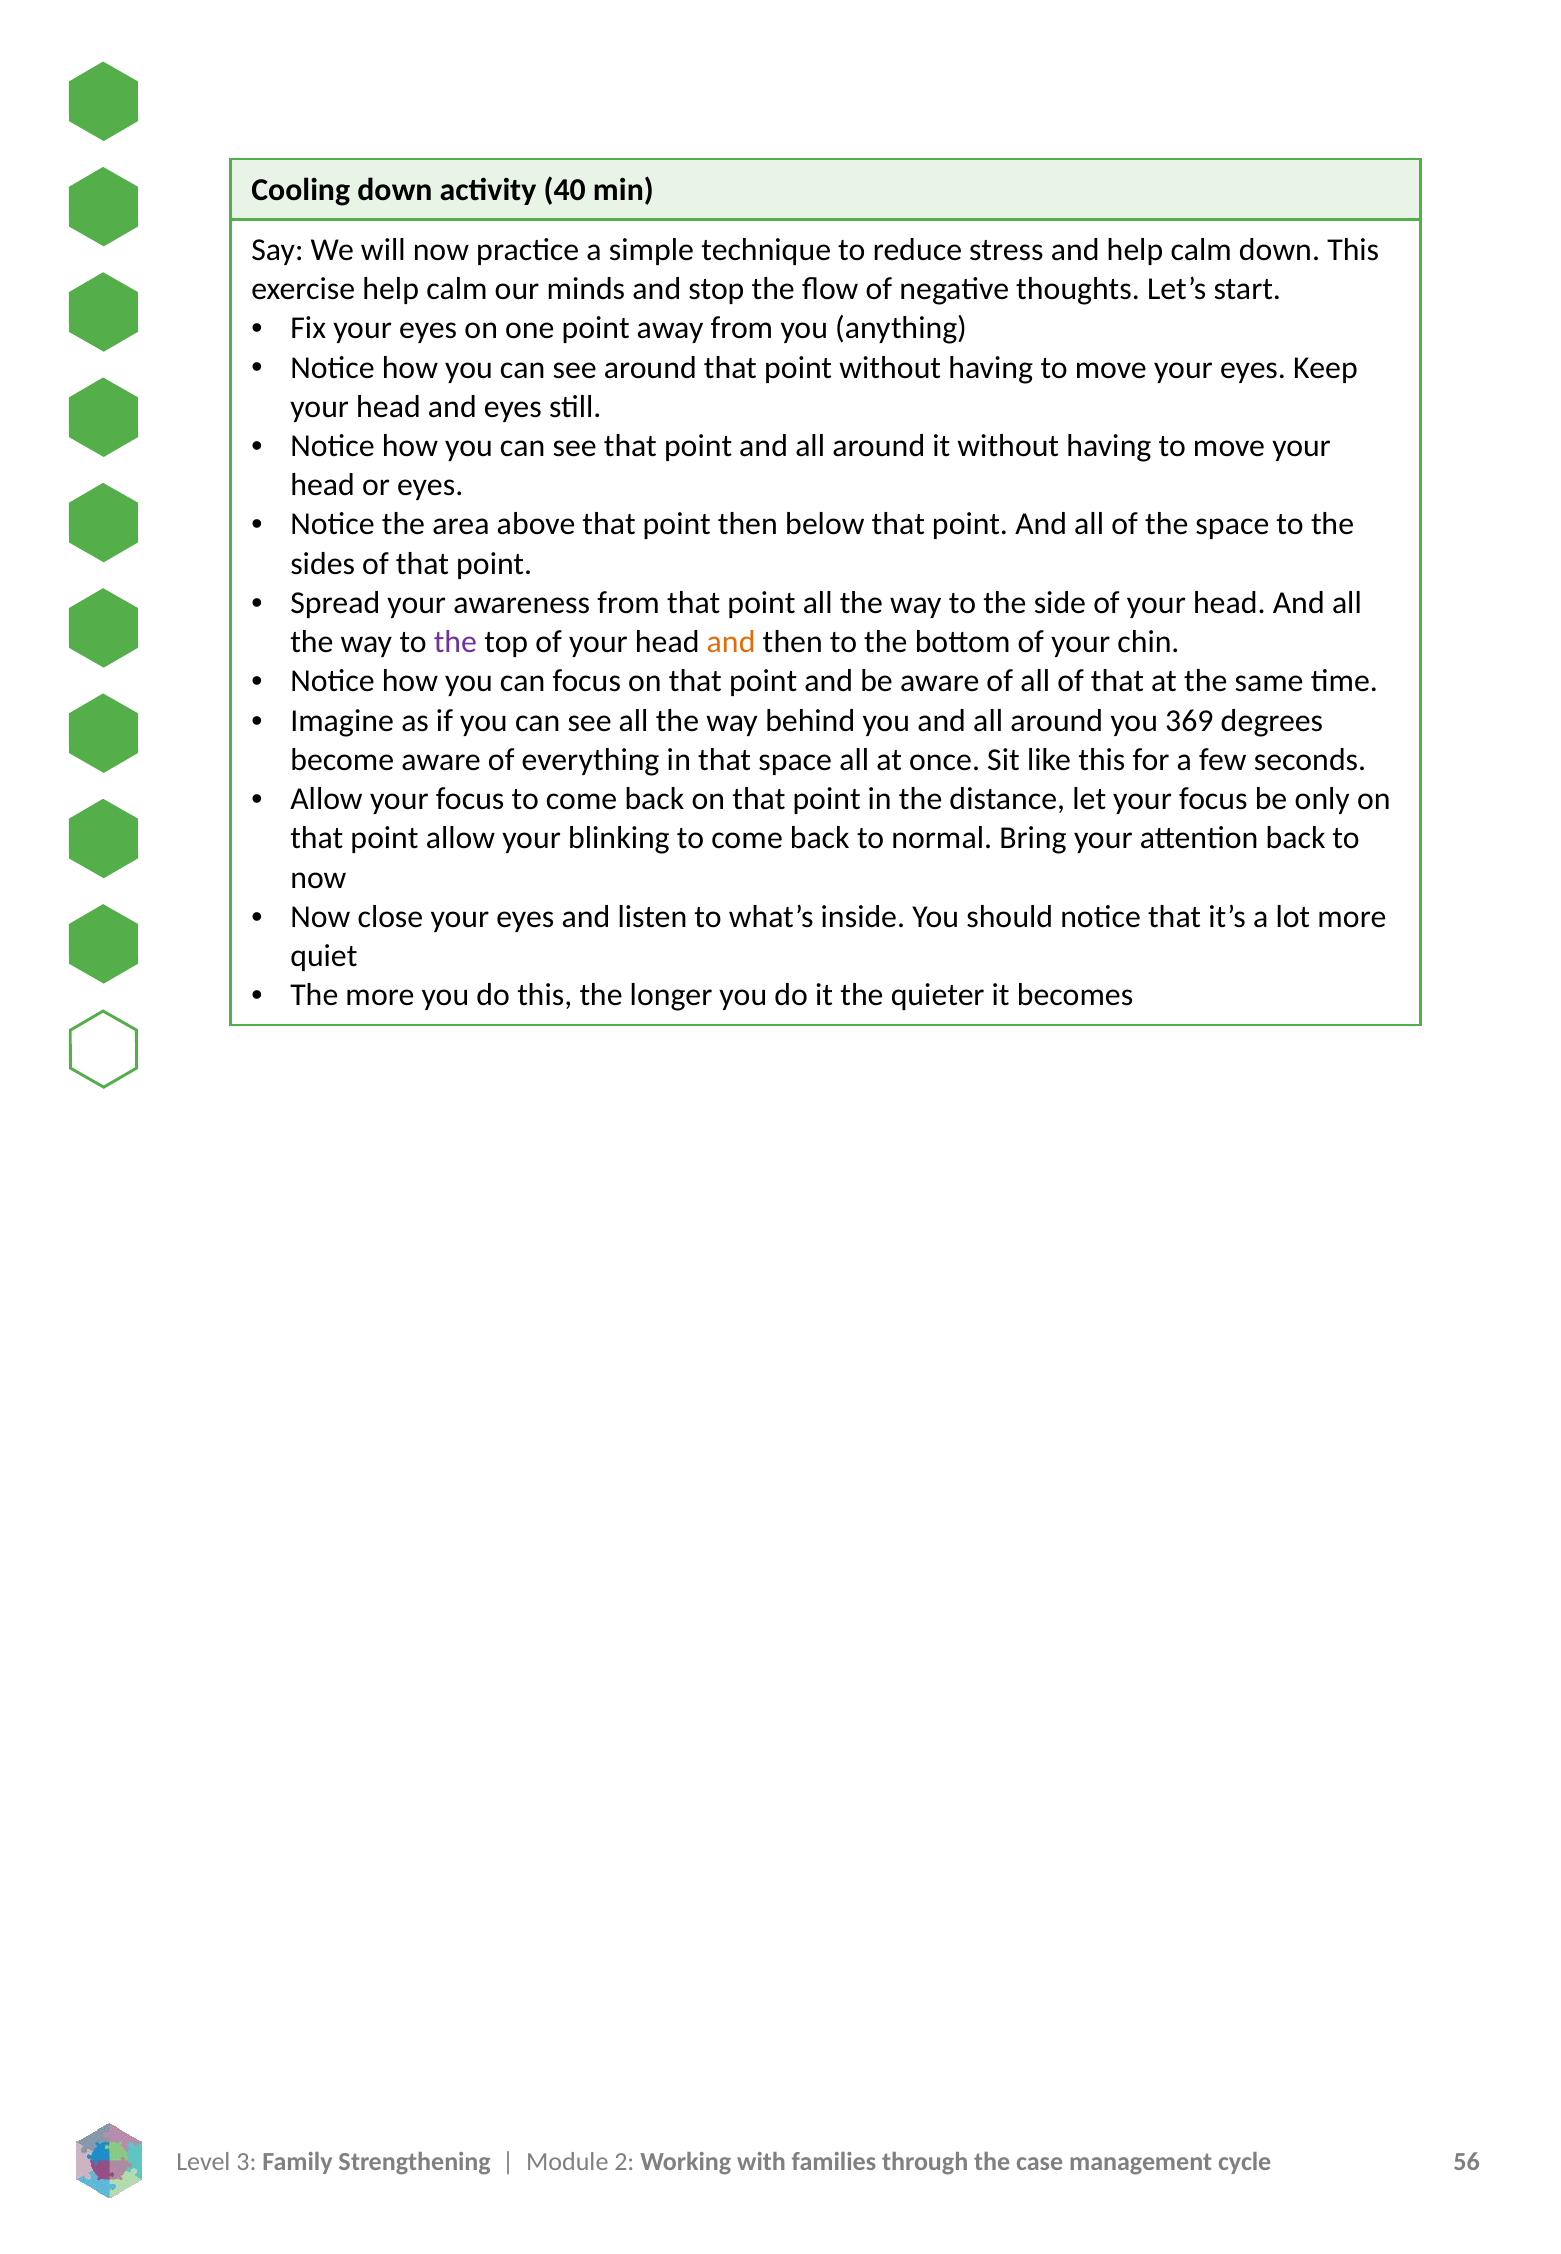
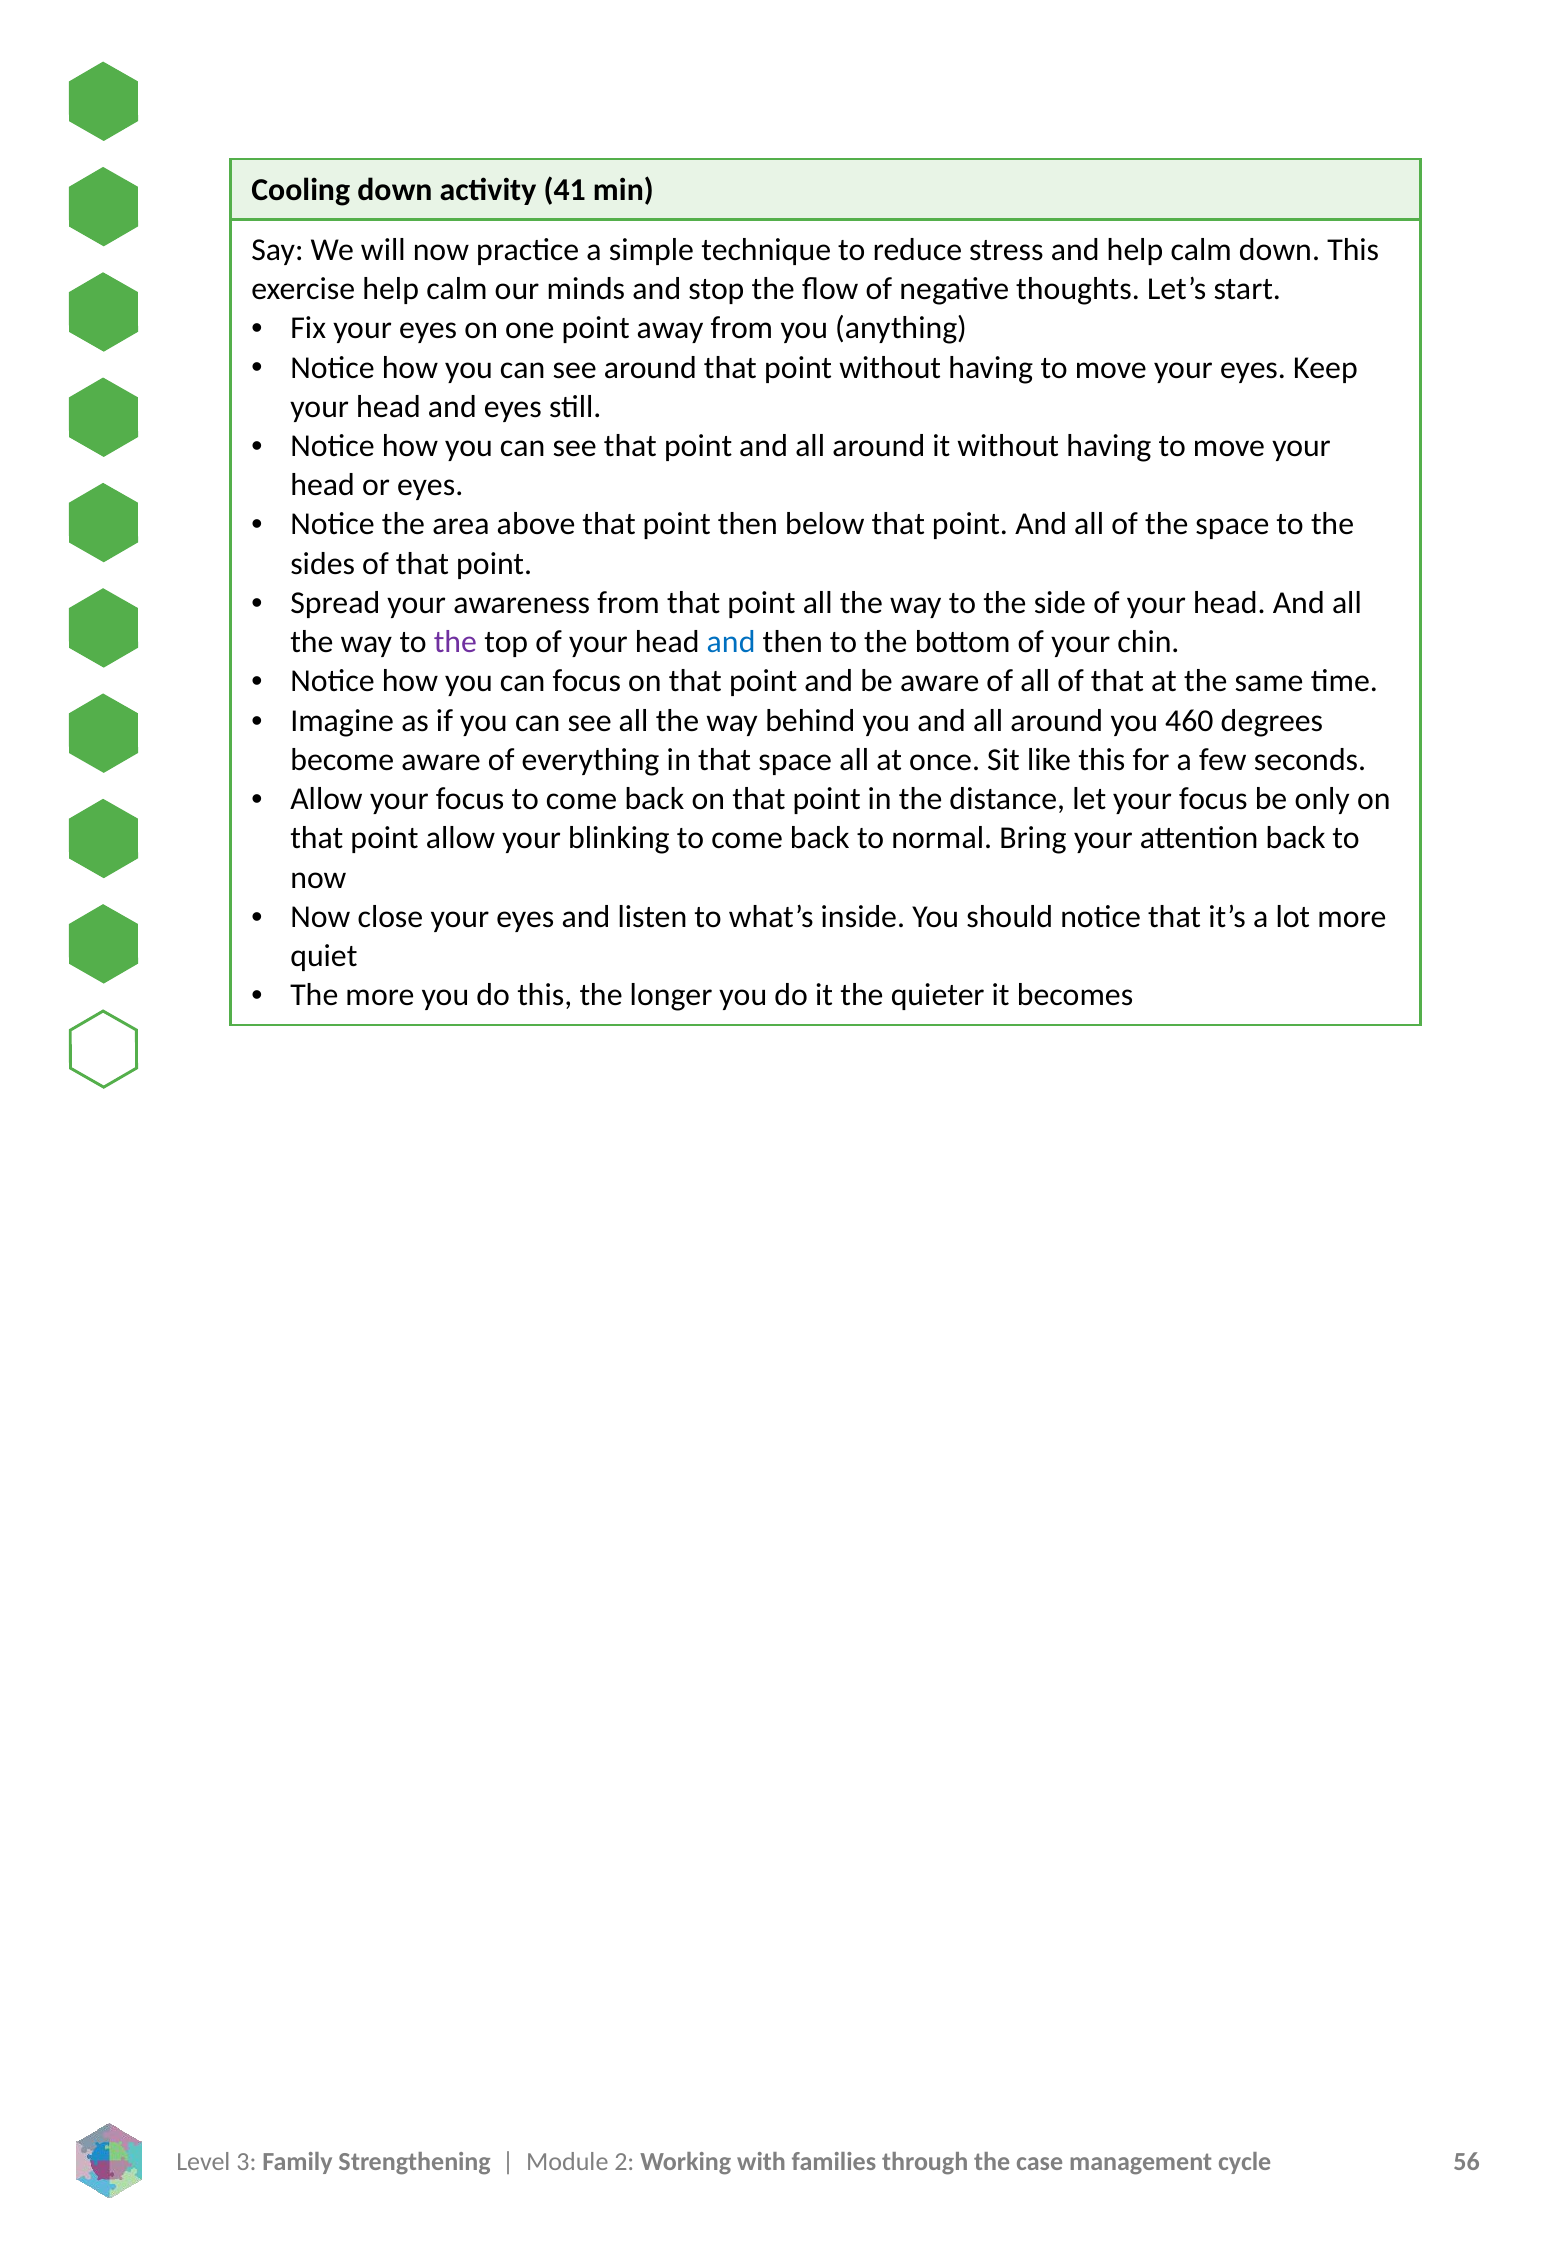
40: 40 -> 41
and at (731, 642) colour: orange -> blue
369: 369 -> 460
